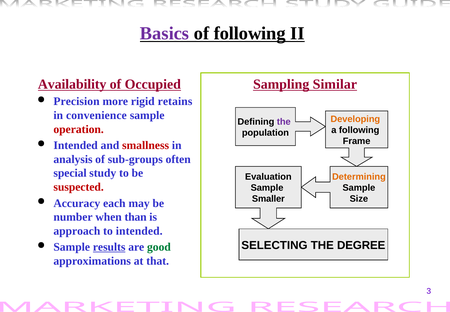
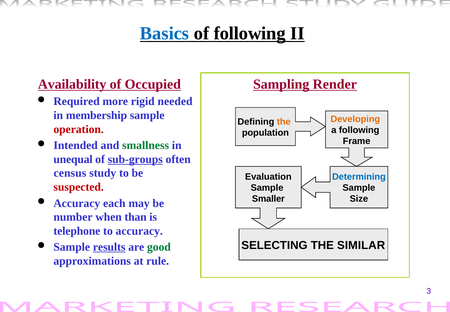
Basics colour: purple -> blue
Similar: Similar -> Render
Precision: Precision -> Required
retains: retains -> needed
convenience: convenience -> membership
the at (284, 121) colour: purple -> orange
smallness colour: red -> green
analysis: analysis -> unequal
sub-groups underline: none -> present
special: special -> census
Determining colour: orange -> blue
approach: approach -> telephone
to intended: intended -> accuracy
DEGREE: DEGREE -> SIMILAR
that: that -> rule
